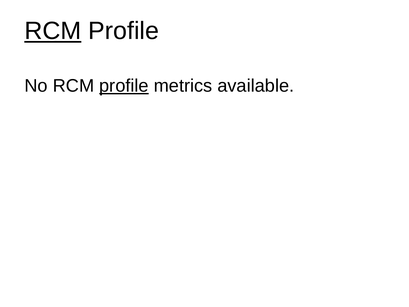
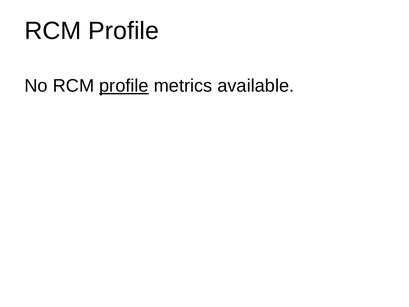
RCM at (53, 31) underline: present -> none
